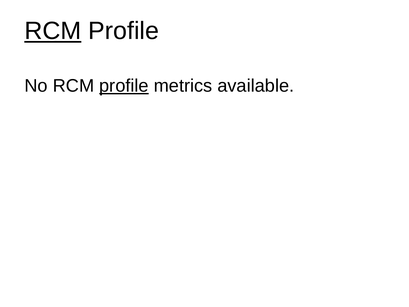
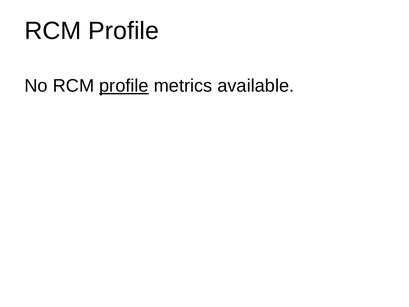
RCM at (53, 31) underline: present -> none
